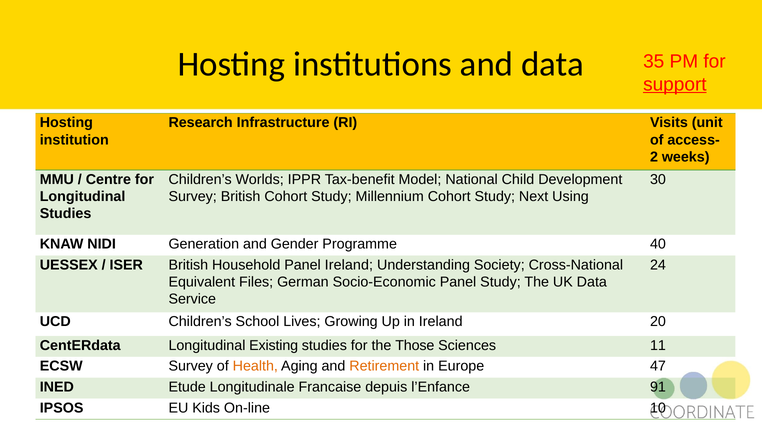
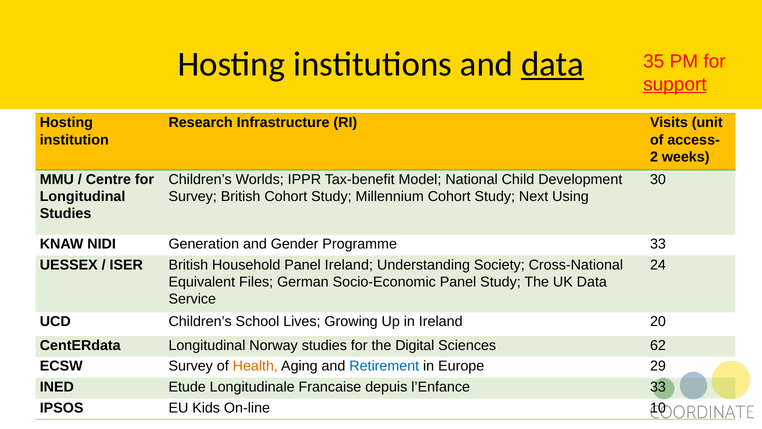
data at (553, 64) underline: none -> present
Programme 40: 40 -> 33
Existing: Existing -> Norway
Those: Those -> Digital
11: 11 -> 62
Retirement colour: orange -> blue
47: 47 -> 29
l’Enfance 91: 91 -> 33
